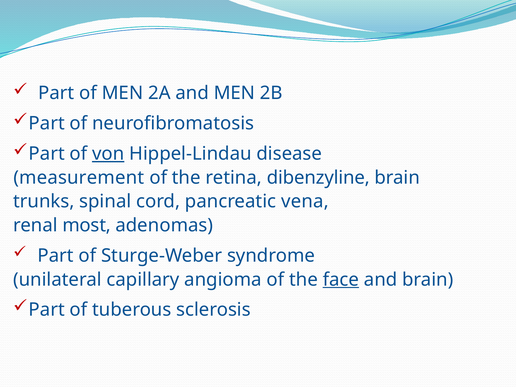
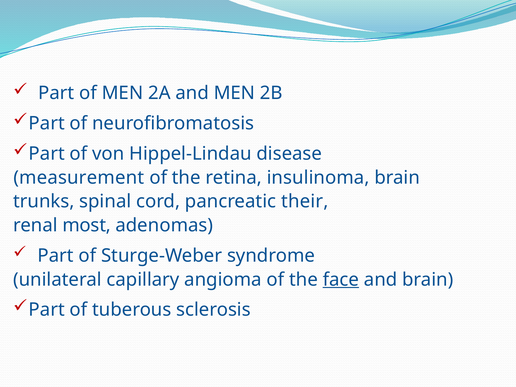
von underline: present -> none
dibenzyline: dibenzyline -> insulinoma
vena: vena -> their
